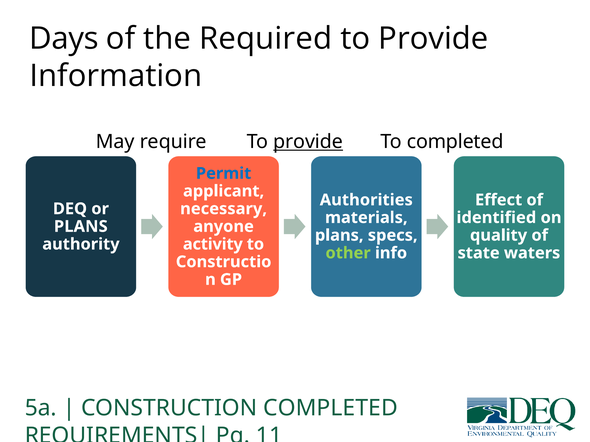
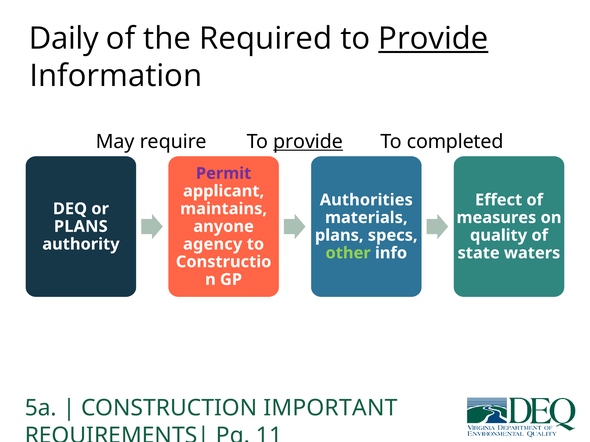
Days: Days -> Daily
Provide at (433, 39) underline: none -> present
Permit colour: blue -> purple
necessary: necessary -> maintains
identified: identified -> measures
activity: activity -> agency
CONSTRUCTION COMPLETED: COMPLETED -> IMPORTANT
